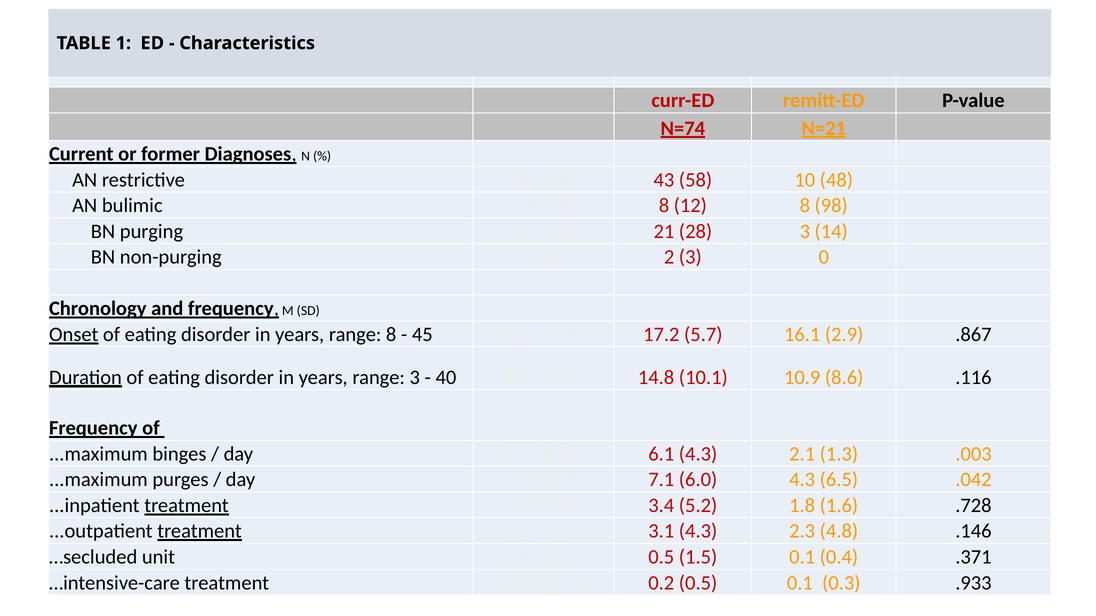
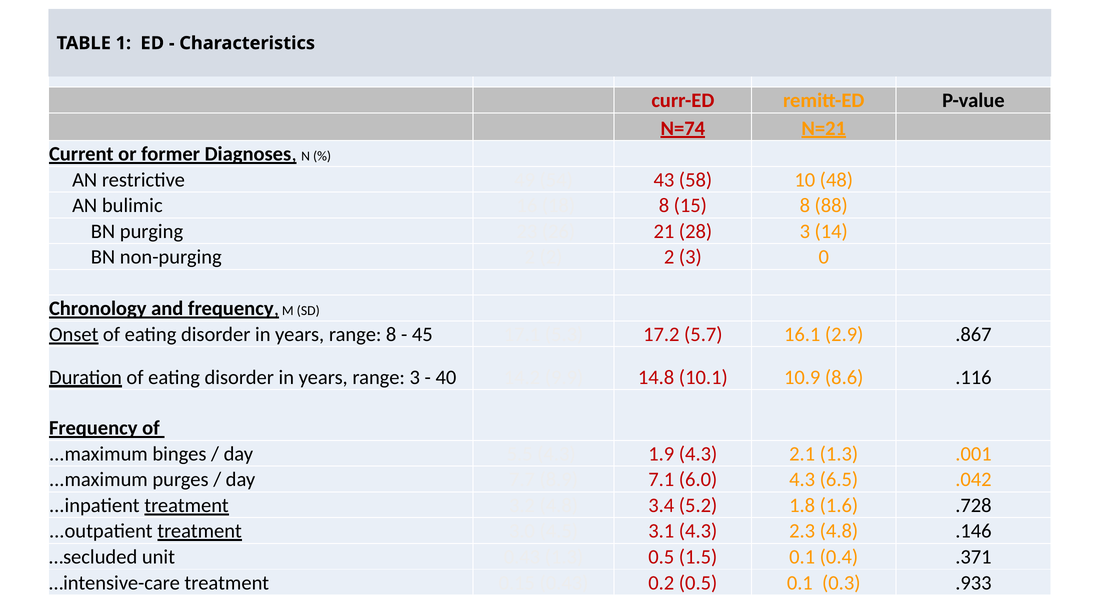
12: 12 -> 15
98: 98 -> 88
6.1: 6.1 -> 1.9
.003: .003 -> .001
